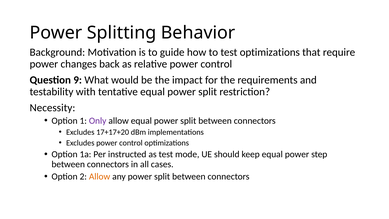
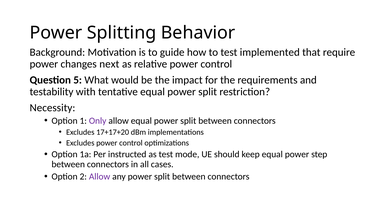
test optimizations: optimizations -> implemented
back: back -> next
9: 9 -> 5
Allow at (100, 176) colour: orange -> purple
